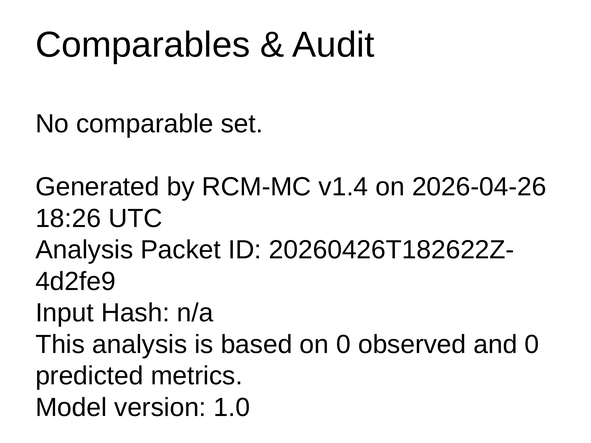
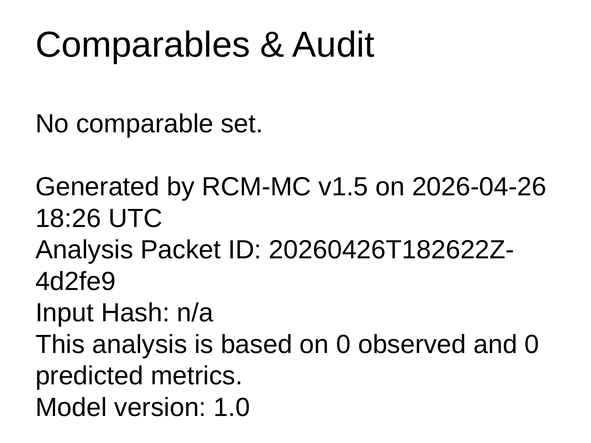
v1.4: v1.4 -> v1.5
